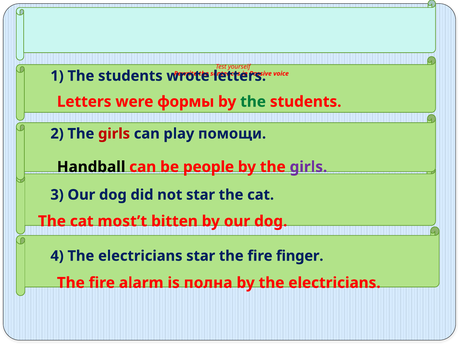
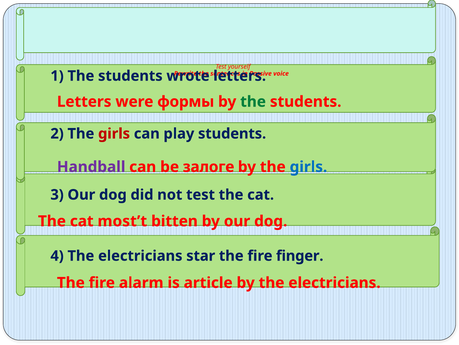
play помощи: помощи -> students
Handball colour: black -> purple
people: people -> залоге
girls at (308, 167) colour: purple -> blue
not star: star -> test
полна: полна -> article
